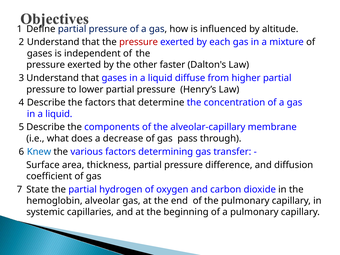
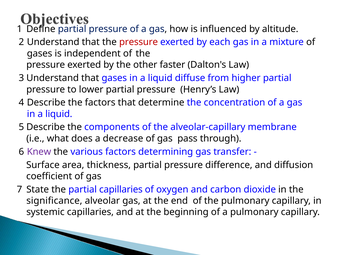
Knew colour: blue -> purple
partial hydrogen: hydrogen -> capillaries
hemoglobin: hemoglobin -> significance
